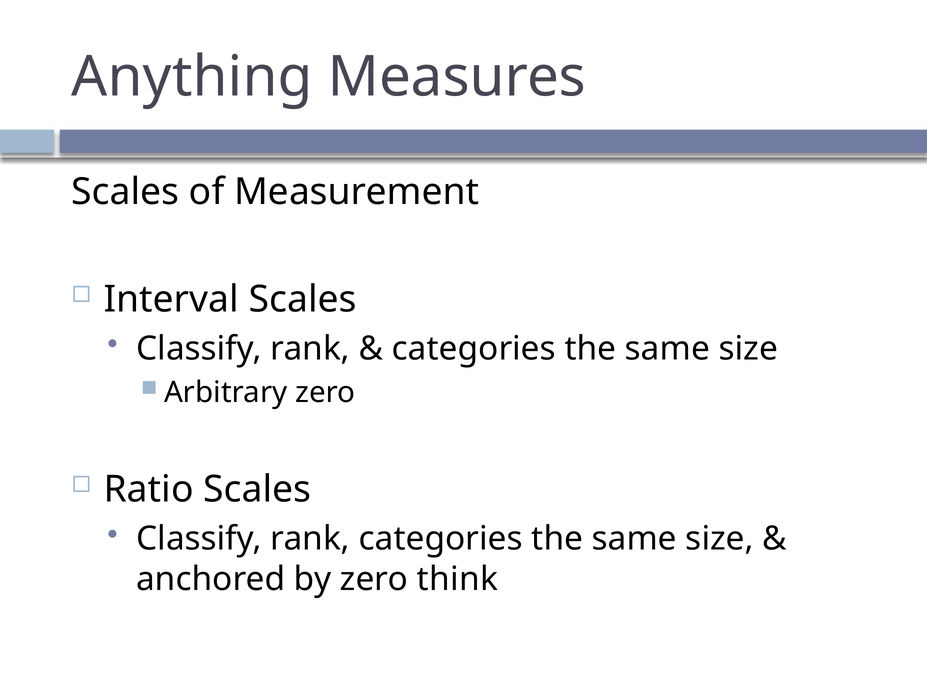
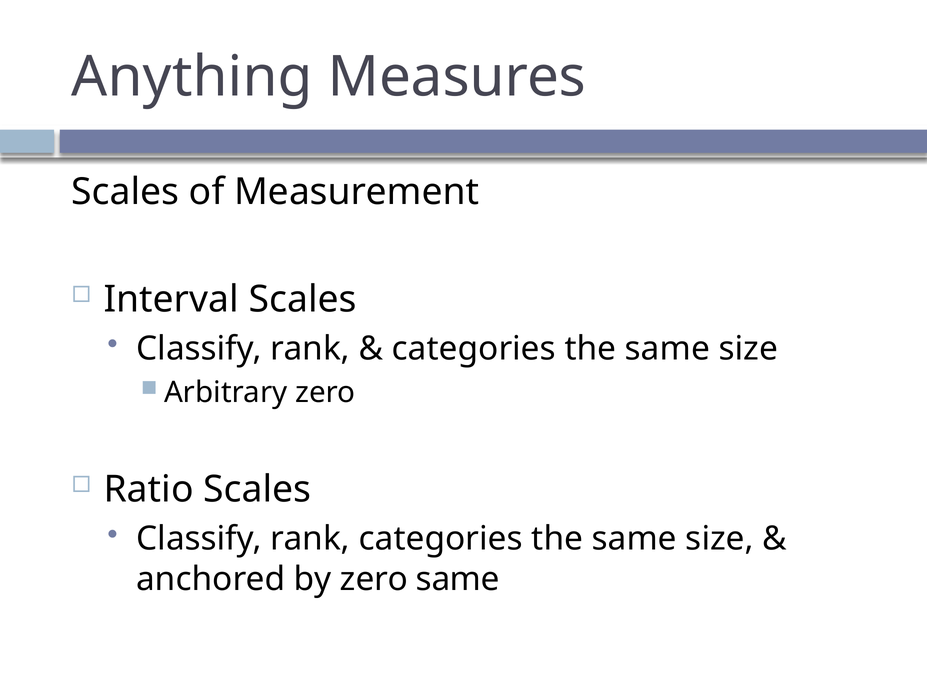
zero think: think -> same
